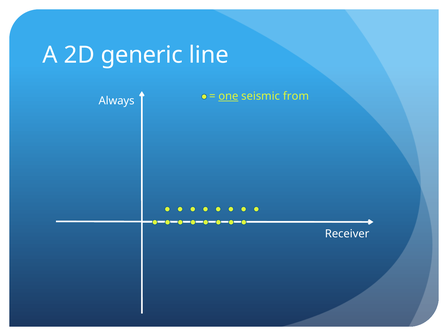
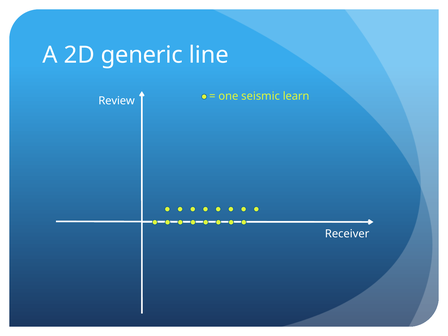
one underline: present -> none
from: from -> learn
Always: Always -> Review
